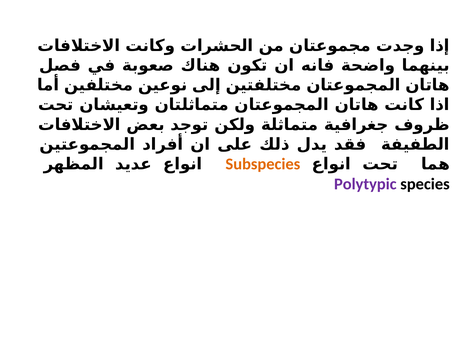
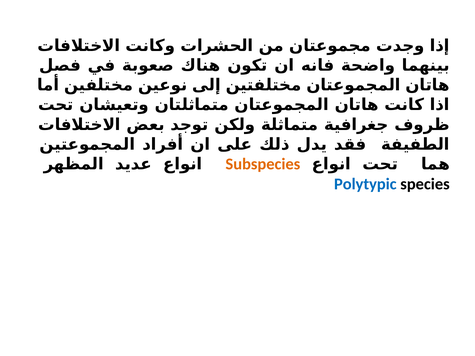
Polytypic colour: purple -> blue
